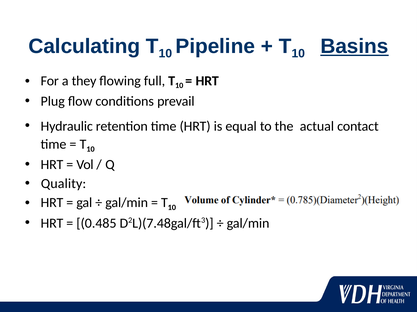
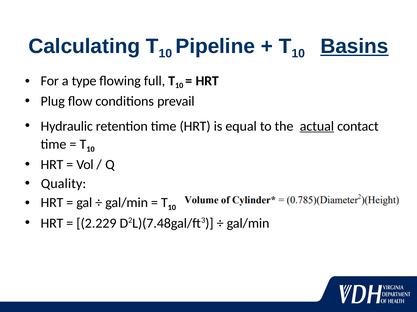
they: they -> type
actual underline: none -> present
0.485: 0.485 -> 2.229
